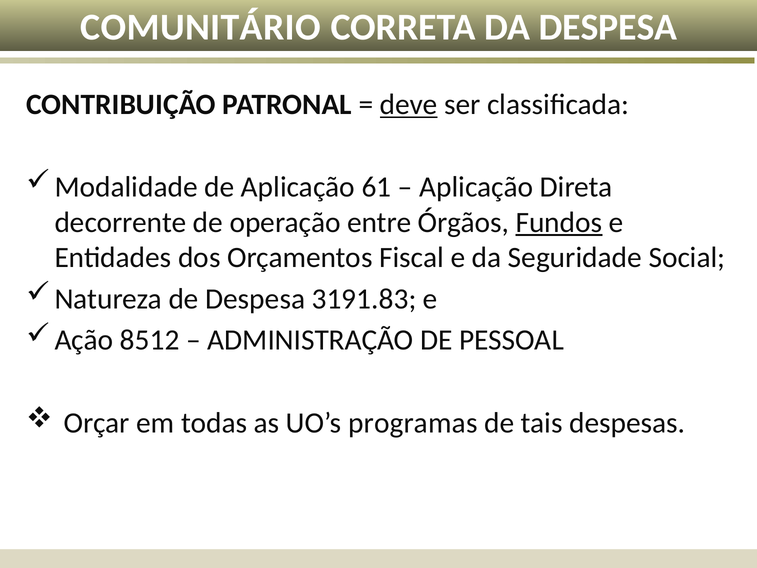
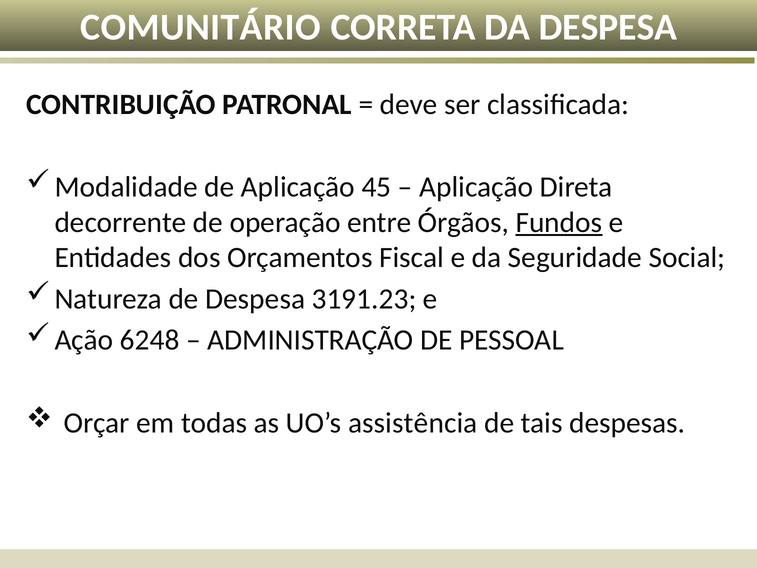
deve underline: present -> none
61: 61 -> 45
3191.83: 3191.83 -> 3191.23
8512: 8512 -> 6248
programas: programas -> assistência
